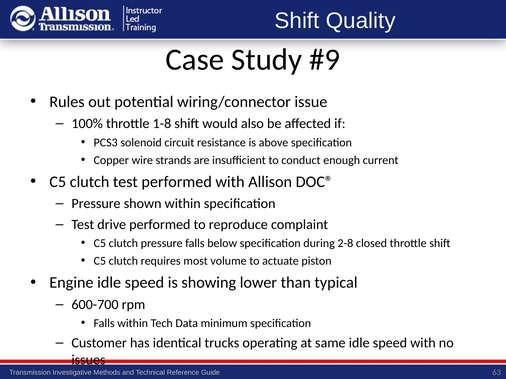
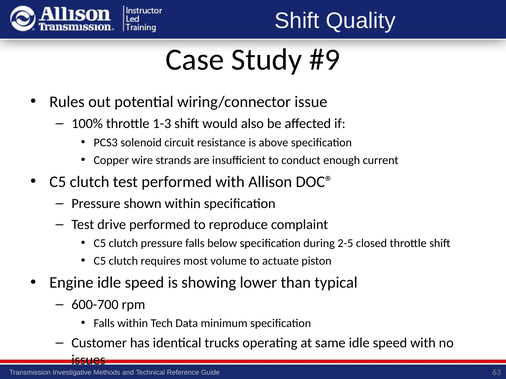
1-8: 1-8 -> 1-3
2-8: 2-8 -> 2-5
